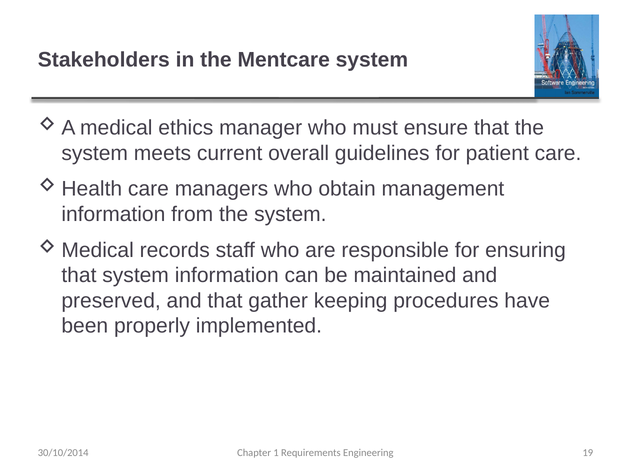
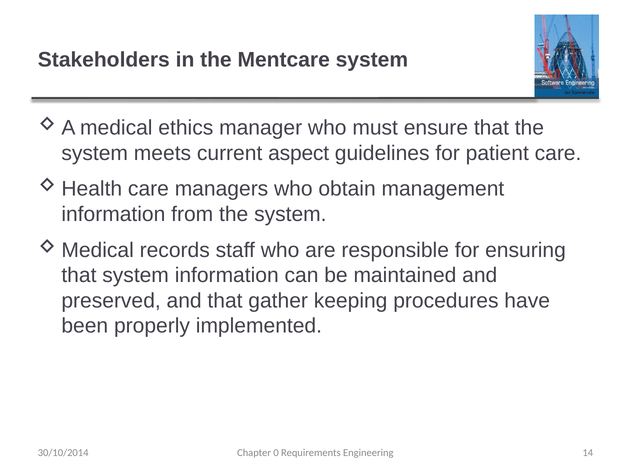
overall: overall -> aspect
1: 1 -> 0
19: 19 -> 14
